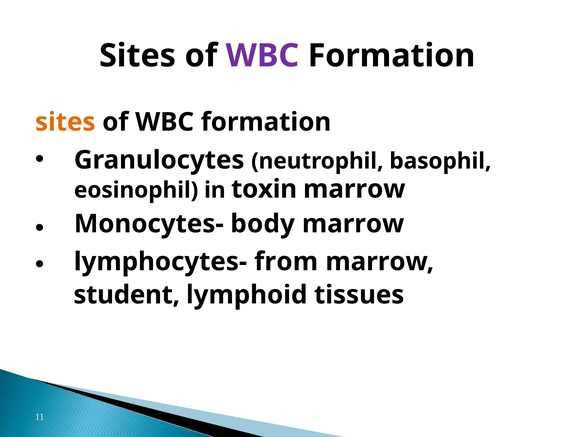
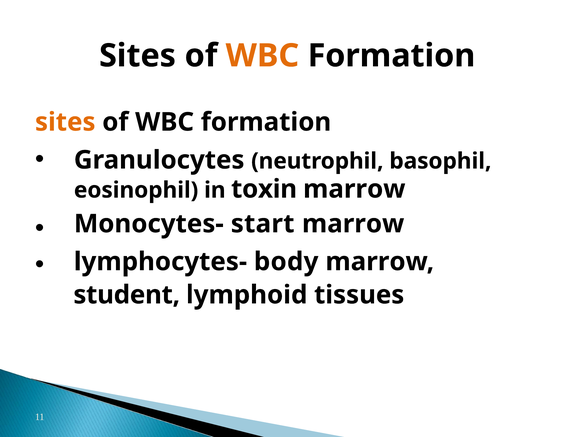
WBC at (262, 56) colour: purple -> orange
body: body -> start
from: from -> body
